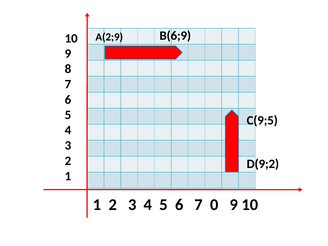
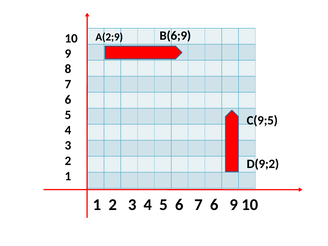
6 7 0: 0 -> 6
